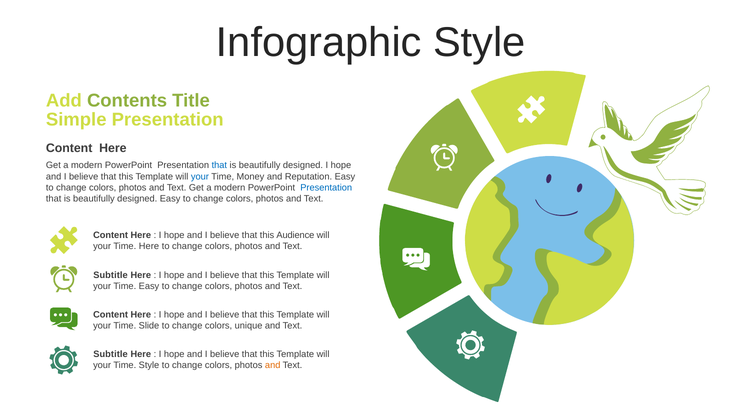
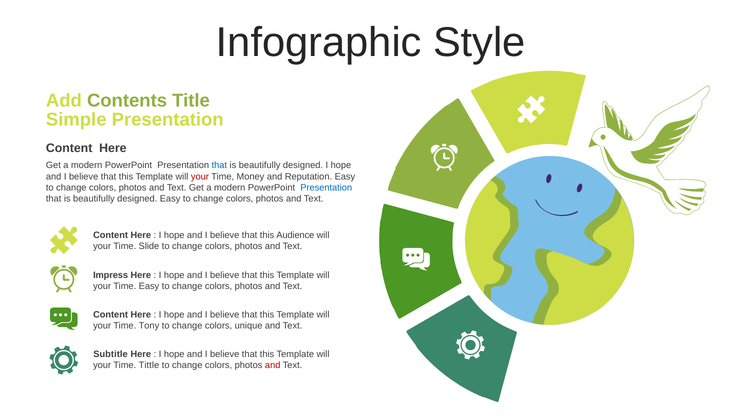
your at (200, 177) colour: blue -> red
Time Here: Here -> Slide
Subtitle at (111, 275): Subtitle -> Impress
Slide: Slide -> Tony
Time Style: Style -> Tittle
and at (273, 366) colour: orange -> red
